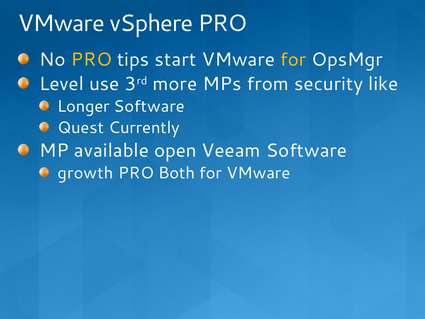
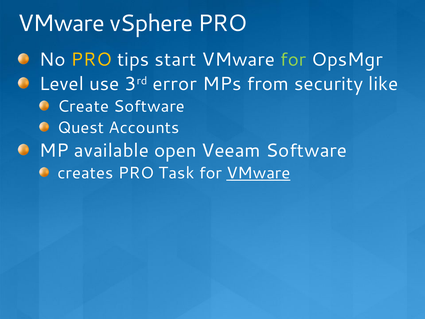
for at (293, 60) colour: yellow -> light green
more: more -> error
Longer: Longer -> Create
Currently: Currently -> Accounts
growth: growth -> creates
Both: Both -> Task
VMware at (258, 173) underline: none -> present
